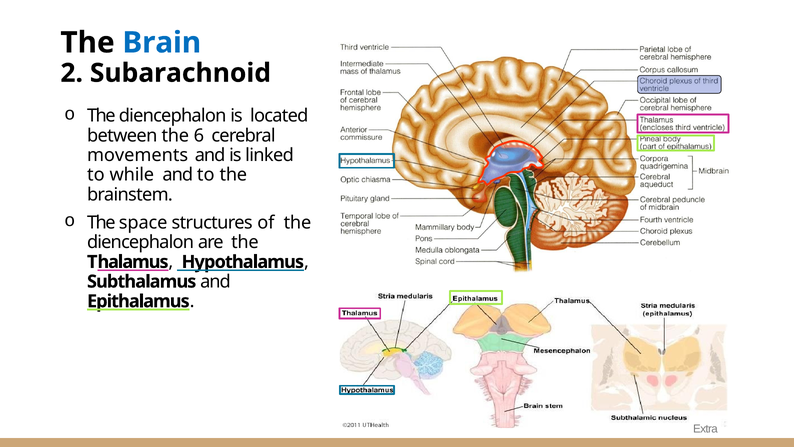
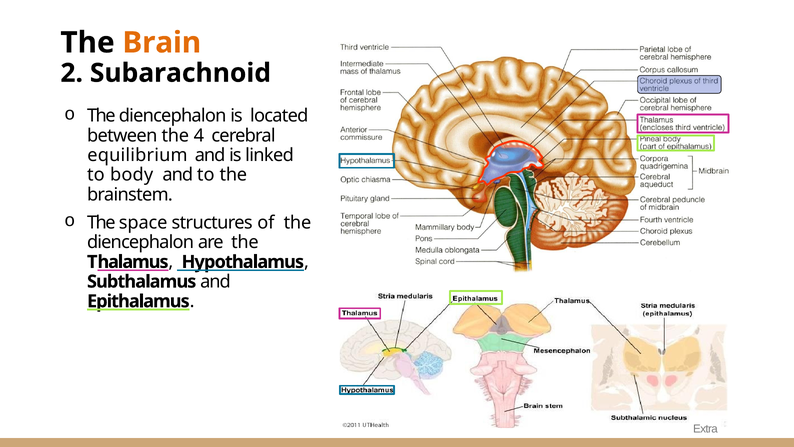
Brain colour: blue -> orange
6: 6 -> 4
movements: movements -> equilibrium
while: while -> body
